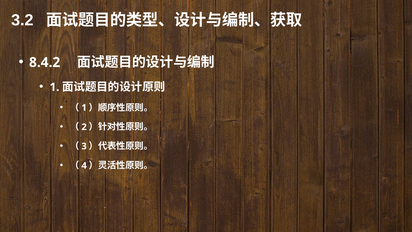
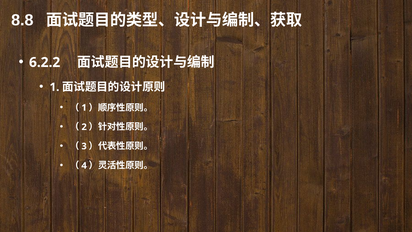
3.2: 3.2 -> 8.8
8.4.2: 8.4.2 -> 6.2.2
